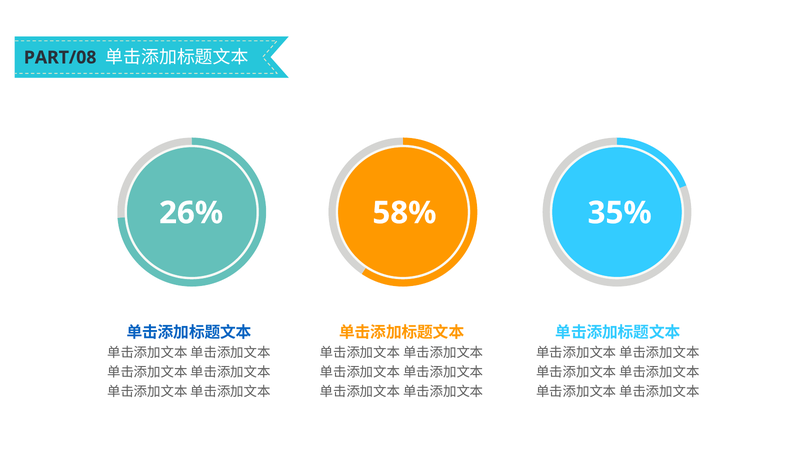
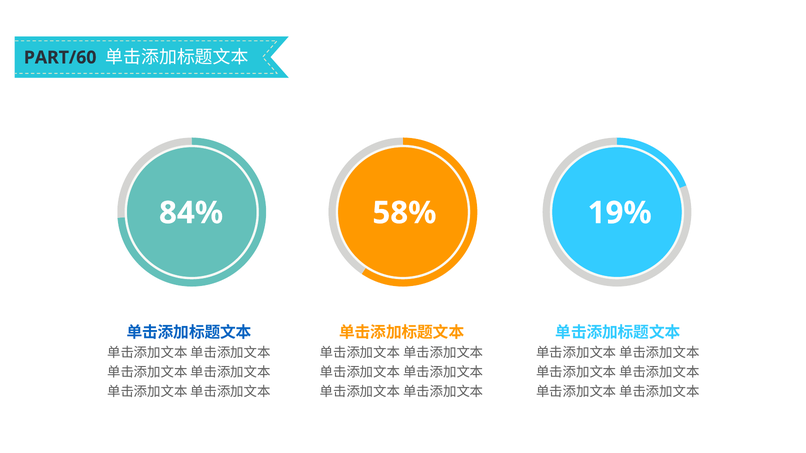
PART/08: PART/08 -> PART/60
26%: 26% -> 84%
35%: 35% -> 19%
